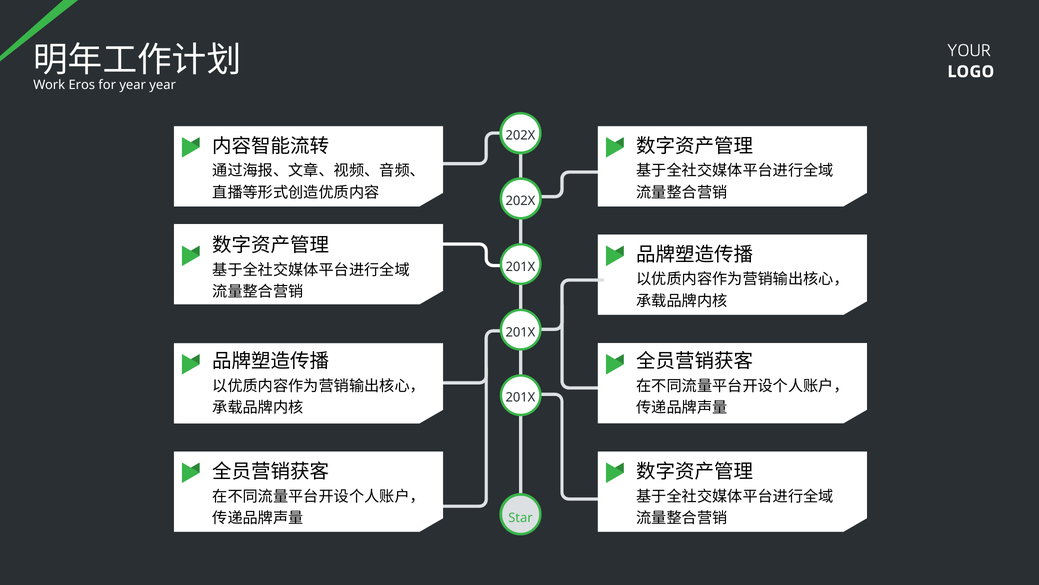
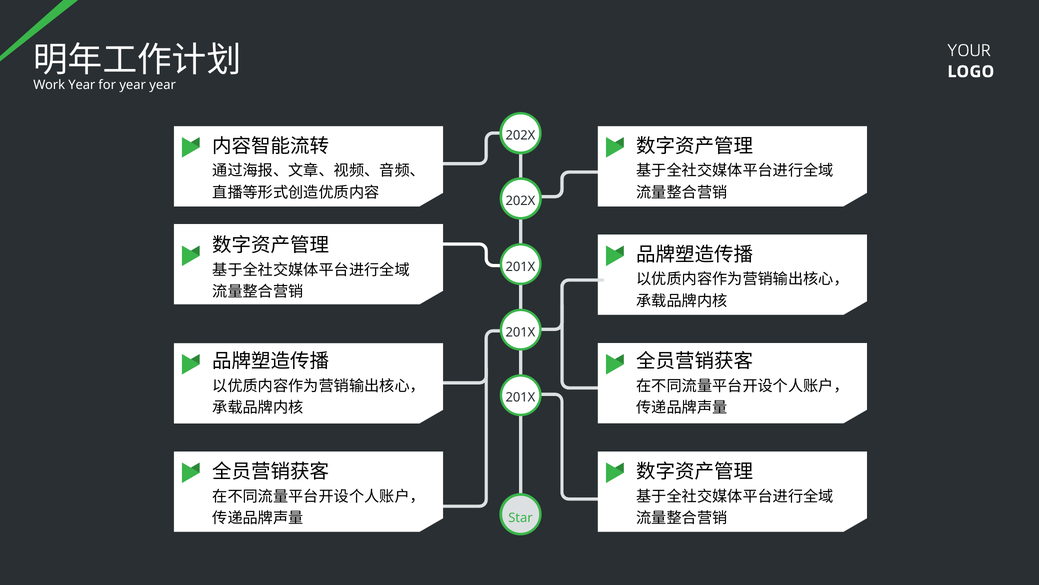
Work Eros: Eros -> Year
